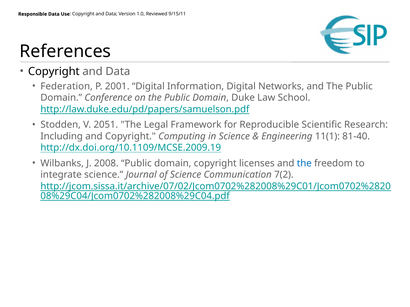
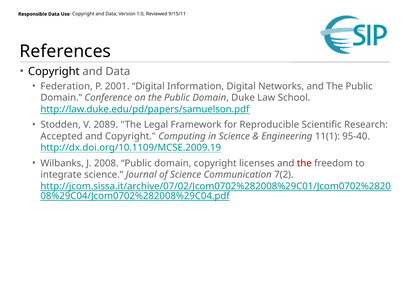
2051: 2051 -> 2089
Including: Including -> Accepted
81-40: 81-40 -> 95-40
the at (304, 164) colour: blue -> red
